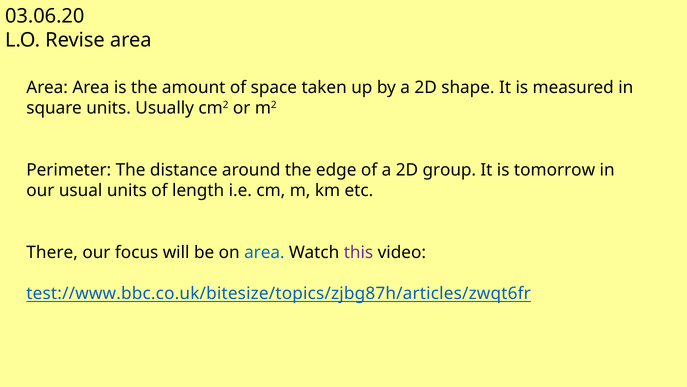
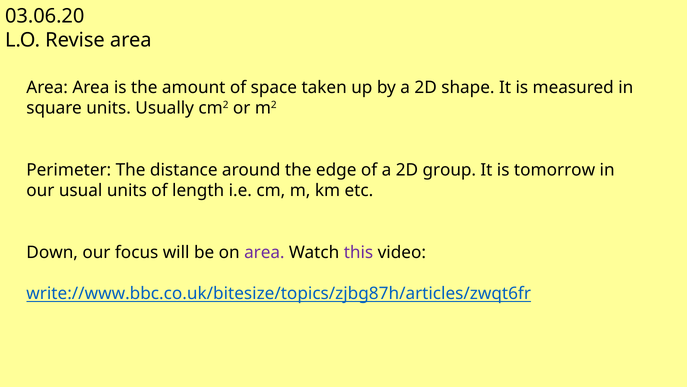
There: There -> Down
area at (264, 252) colour: blue -> purple
test://www.bbc.co.uk/bitesize/topics/zjbg87h/articles/zwqt6fr: test://www.bbc.co.uk/bitesize/topics/zjbg87h/articles/zwqt6fr -> write://www.bbc.co.uk/bitesize/topics/zjbg87h/articles/zwqt6fr
